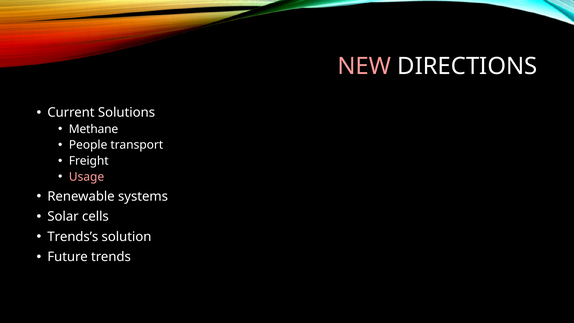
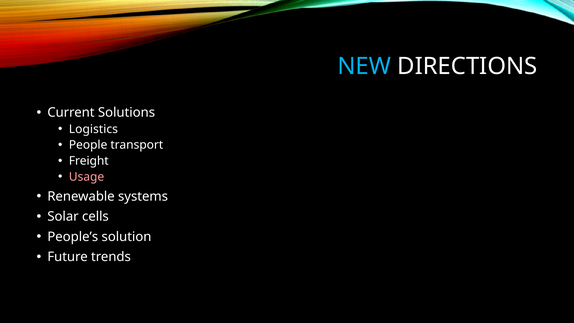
NEW colour: pink -> light blue
Methane: Methane -> Logistics
Trends’s: Trends’s -> People’s
